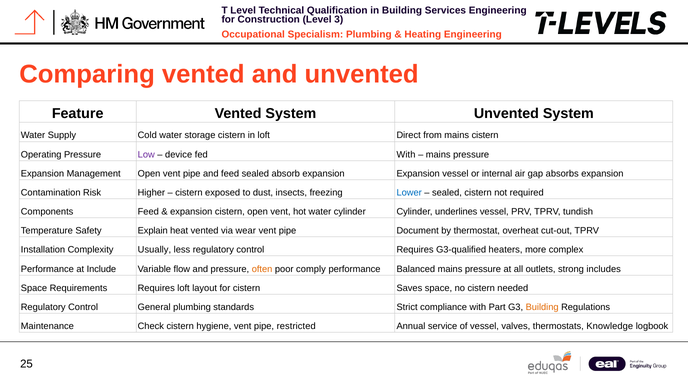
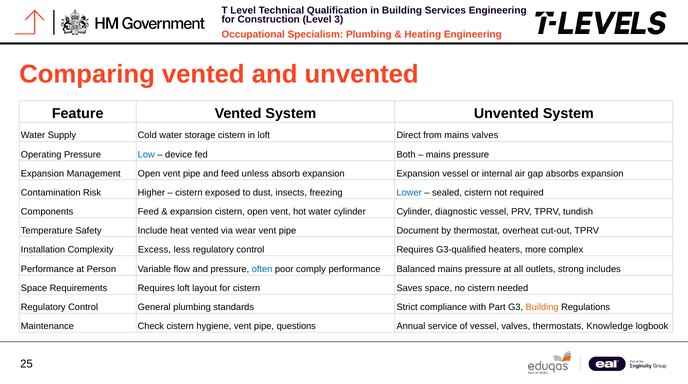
mains cistern: cistern -> valves
Low colour: purple -> blue
fed With: With -> Both
feed sealed: sealed -> unless
underlines: underlines -> diagnostic
Explain: Explain -> Include
Usually: Usually -> Excess
Include: Include -> Person
often colour: orange -> blue
restricted: restricted -> questions
